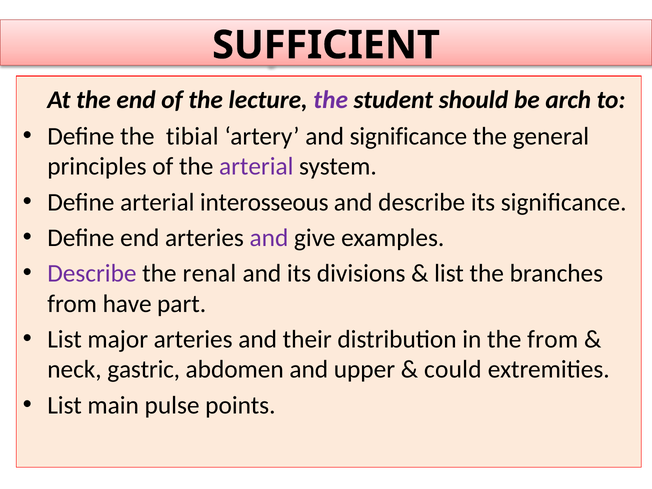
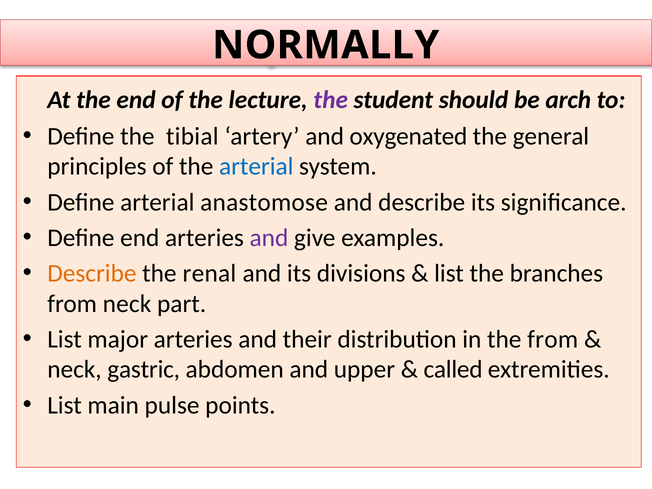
SUFFICIENT: SUFFICIENT -> NORMALLY
and significance: significance -> oxygenated
arterial at (256, 167) colour: purple -> blue
interosseous: interosseous -> anastomose
Describe at (92, 273) colour: purple -> orange
from have: have -> neck
could: could -> called
